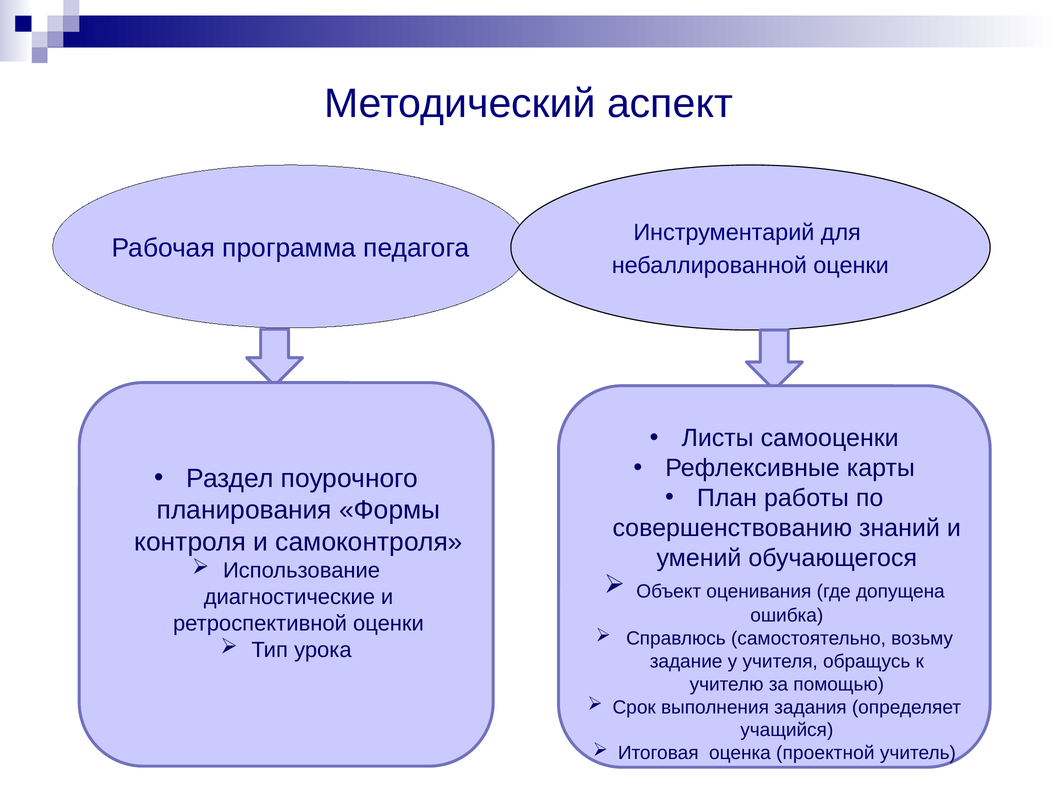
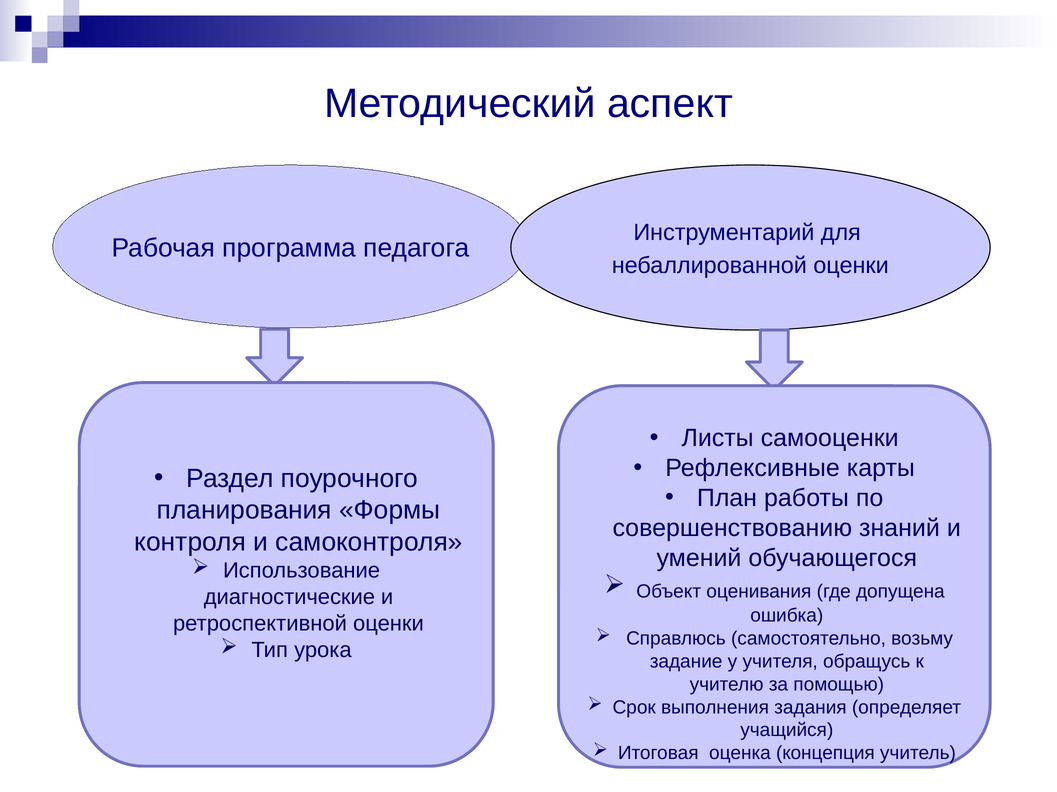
проектной: проектной -> концепция
